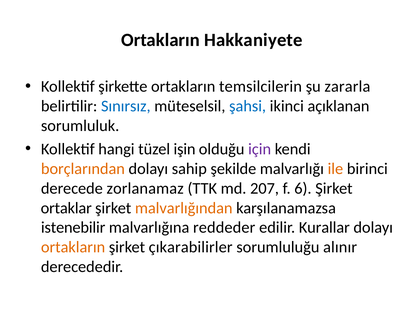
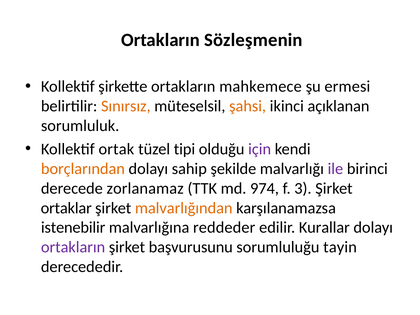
Hakkaniyete: Hakkaniyete -> Sözleşmenin
temsilcilerin: temsilcilerin -> mahkemece
zararla: zararla -> ermesi
Sınırsız colour: blue -> orange
şahsi colour: blue -> orange
hangi: hangi -> ortak
işin: işin -> tipi
ile colour: orange -> purple
207: 207 -> 974
6: 6 -> 3
ortakların at (73, 247) colour: orange -> purple
çıkarabilirler: çıkarabilirler -> başvurusunu
alınır: alınır -> tayin
